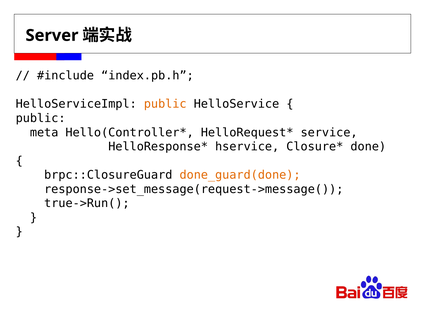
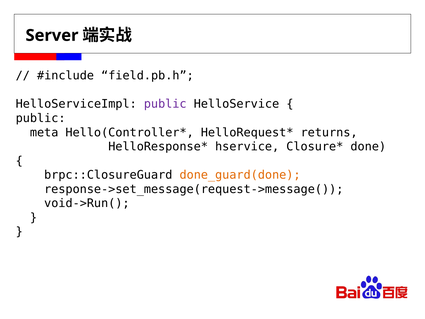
index.pb.h: index.pb.h -> field.pb.h
public at (165, 104) colour: orange -> purple
service: service -> returns
true->Run(: true->Run( -> void->Run(
